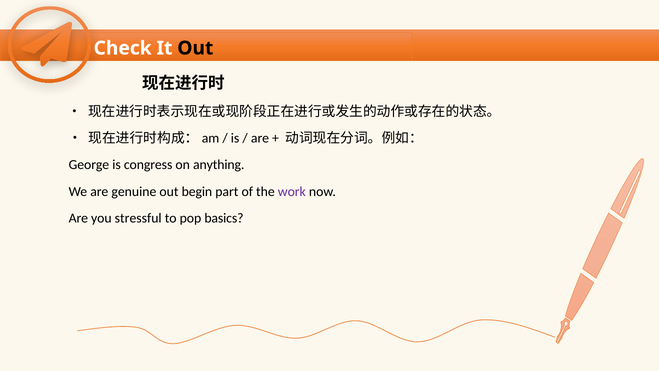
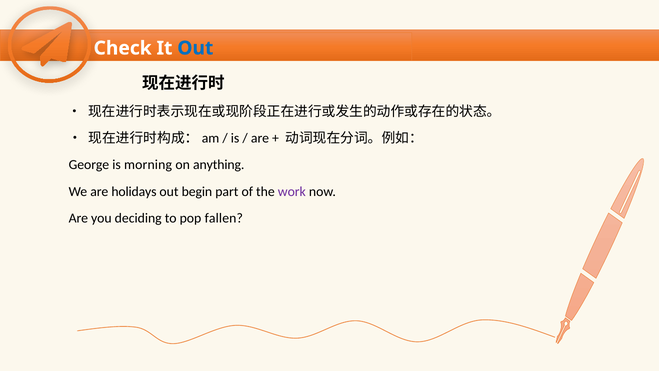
Out at (195, 48) colour: black -> blue
congress: congress -> morning
genuine: genuine -> holidays
stressful: stressful -> deciding
basics: basics -> fallen
